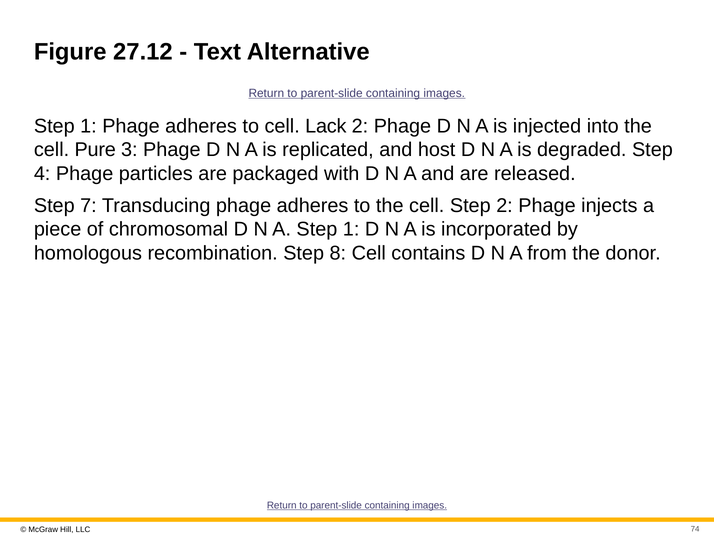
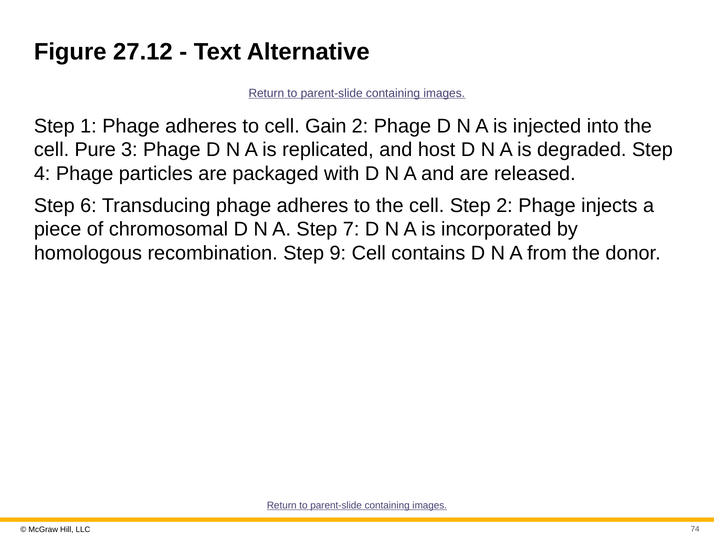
Lack: Lack -> Gain
7: 7 -> 6
A Step 1: 1 -> 7
8: 8 -> 9
